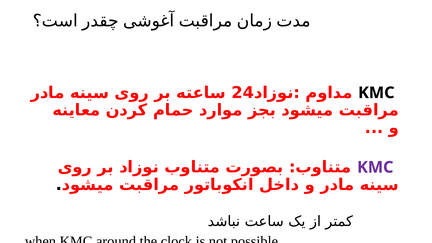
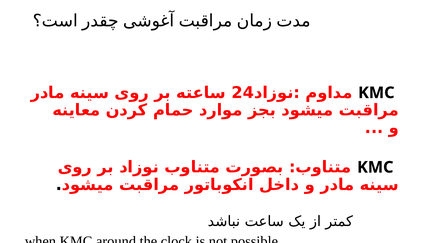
KMC at (375, 167) colour: purple -> black
